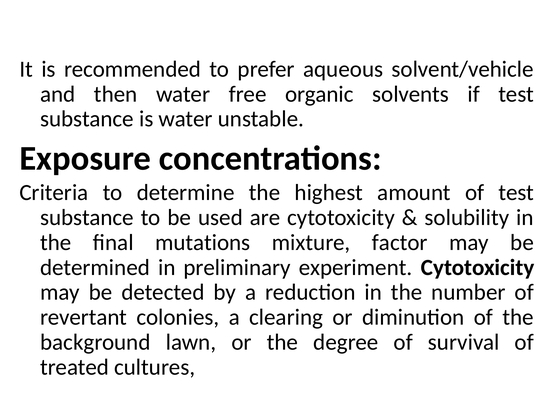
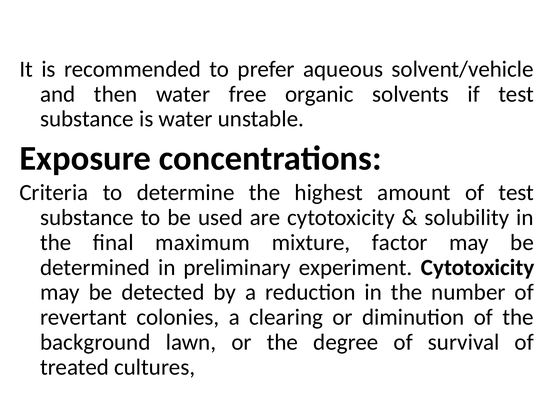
mutations: mutations -> maximum
